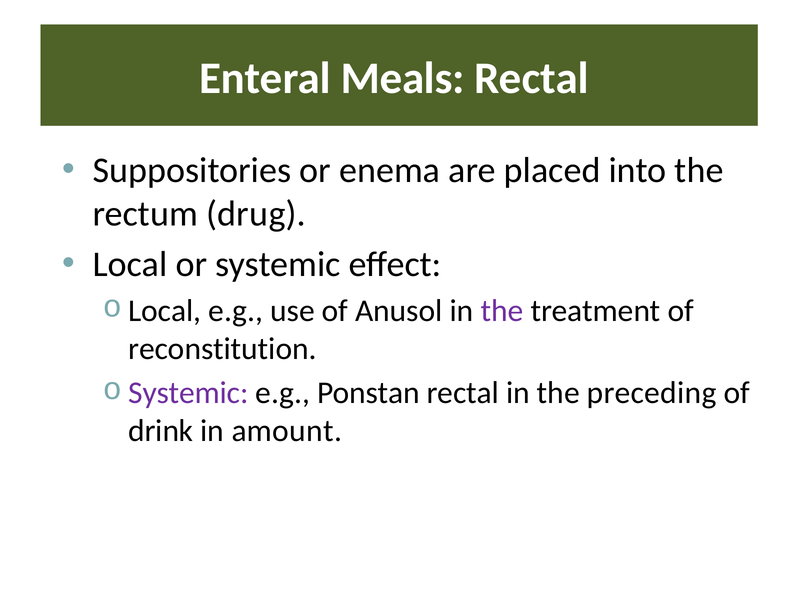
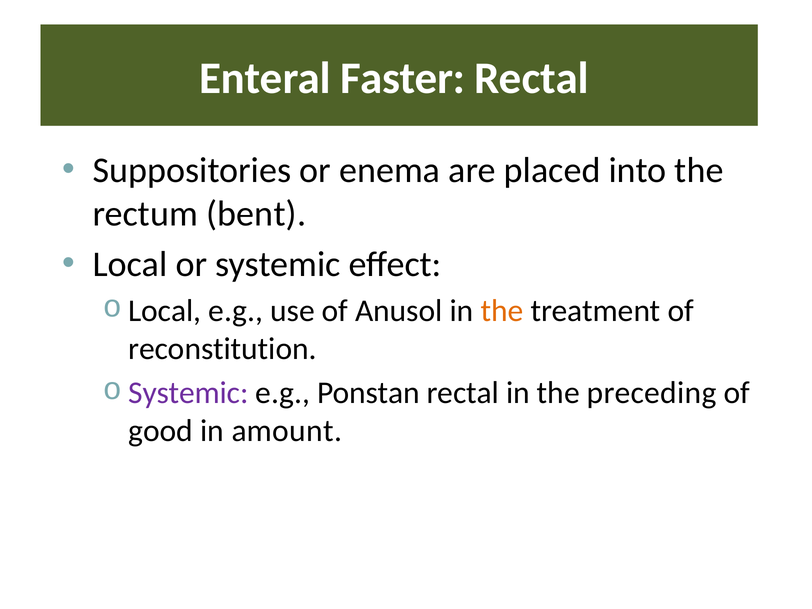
Meals: Meals -> Faster
drug: drug -> bent
the at (502, 311) colour: purple -> orange
drink: drink -> good
